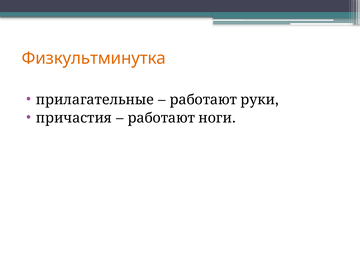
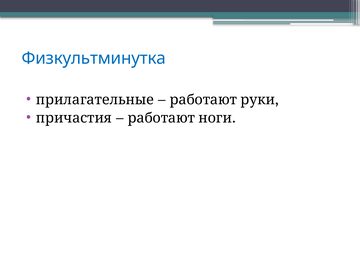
Физкультминутка colour: orange -> blue
